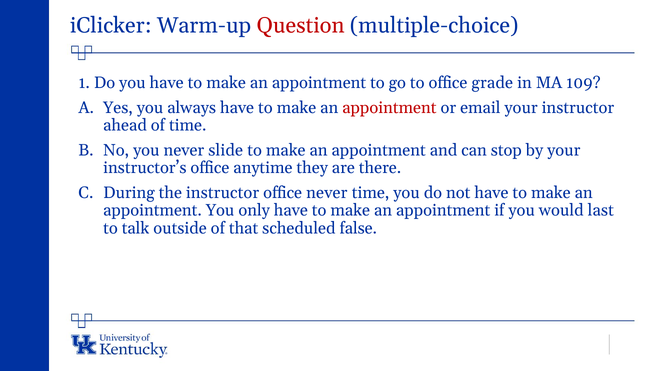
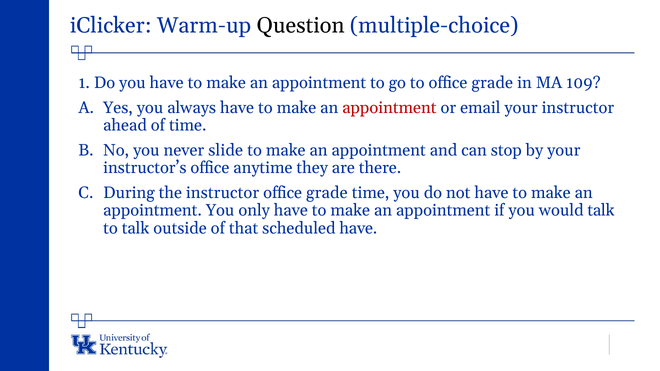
Question colour: red -> black
never at (327, 193): never -> grade
would last: last -> talk
scheduled false: false -> have
